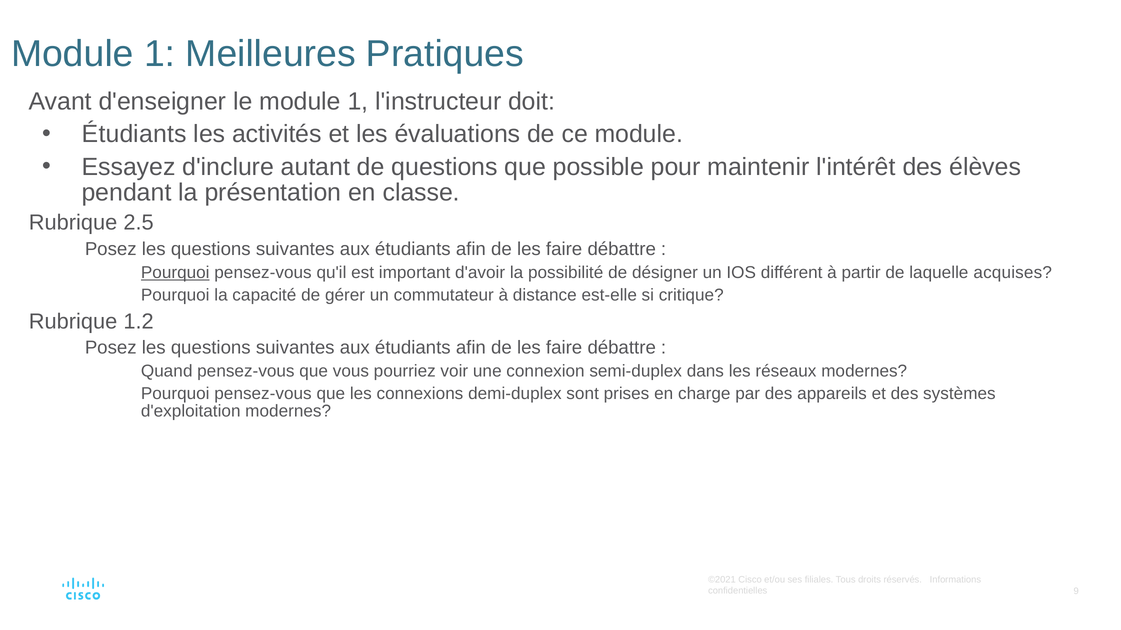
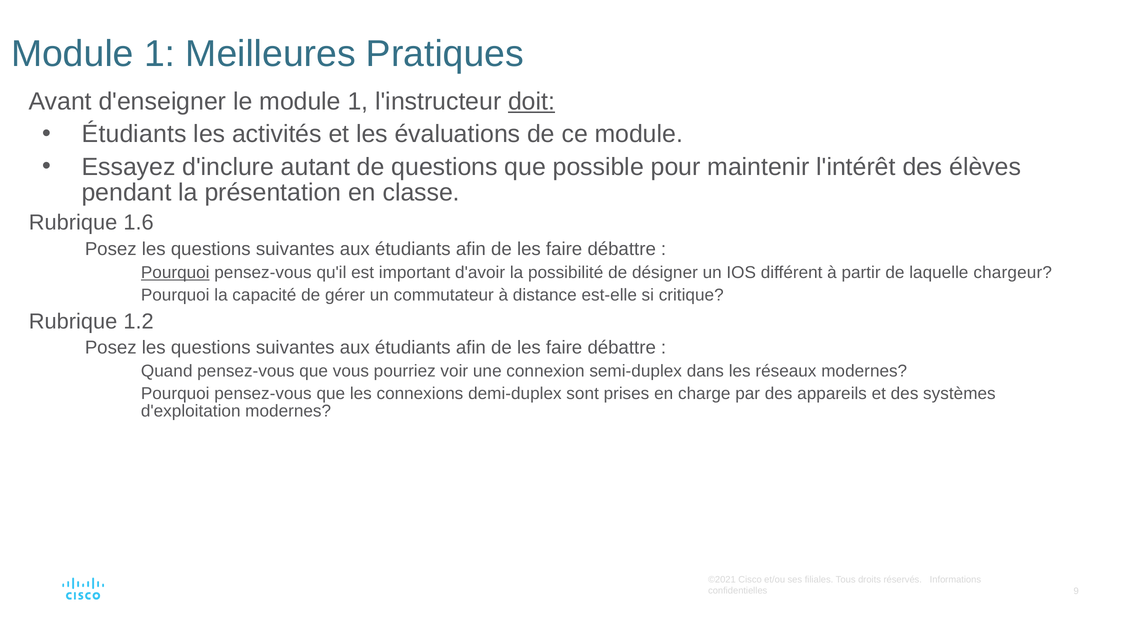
doit underline: none -> present
2.5: 2.5 -> 1.6
acquises: acquises -> chargeur
